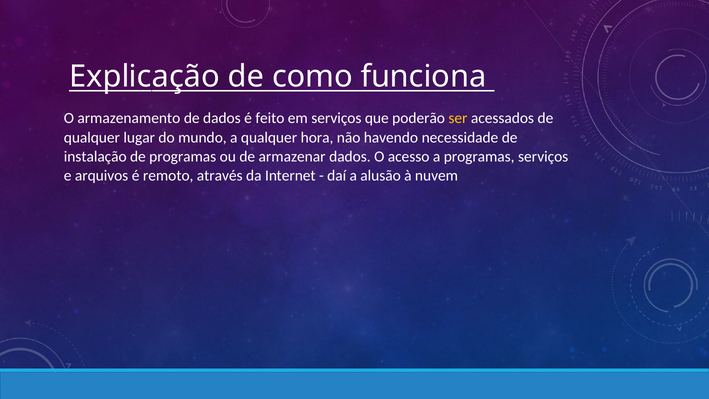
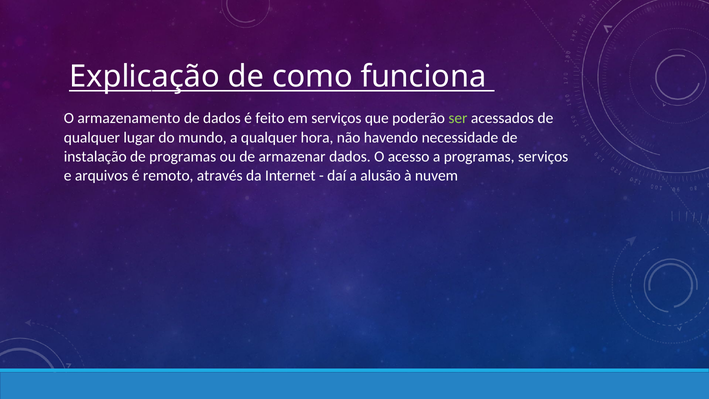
ser colour: yellow -> light green
